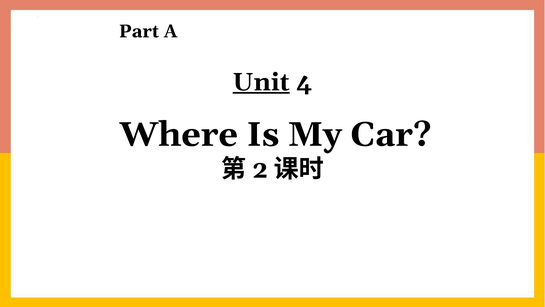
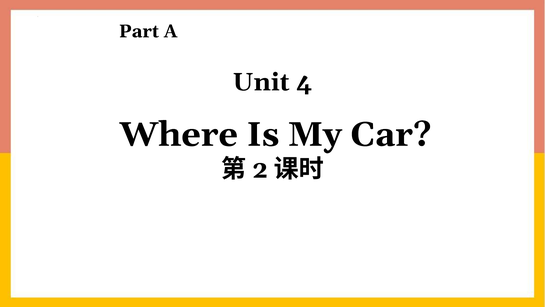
Unit underline: present -> none
